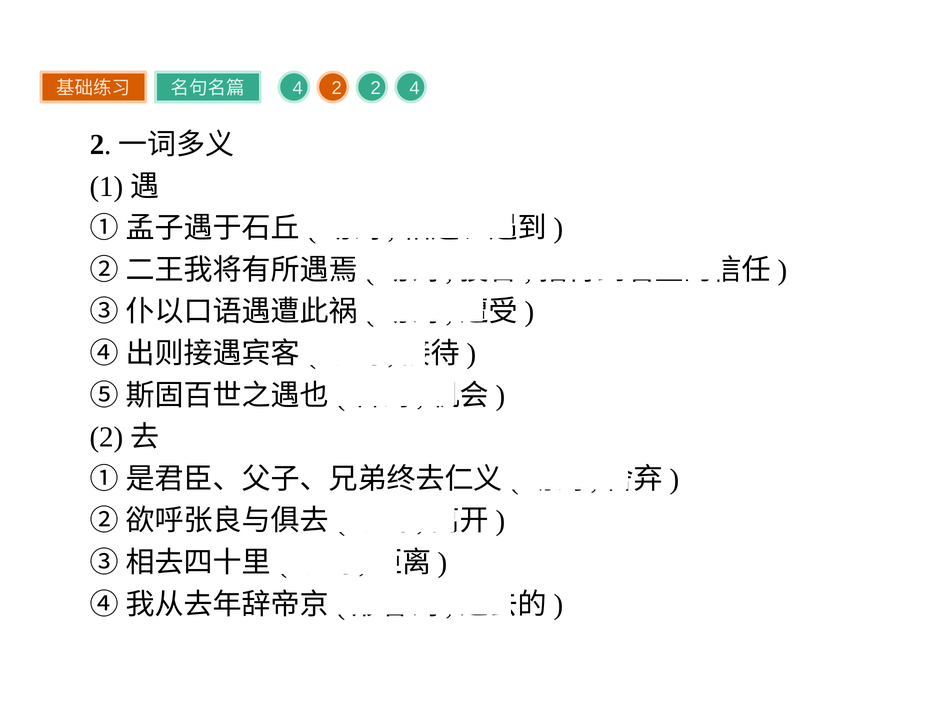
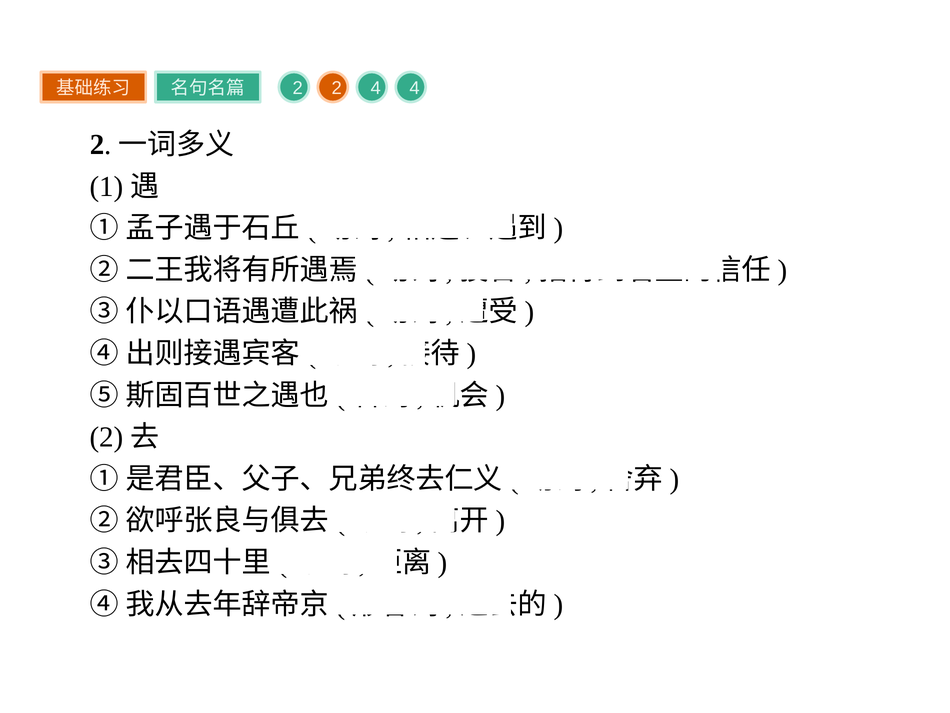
4 at (298, 88): 4 -> 2
2 2: 2 -> 4
